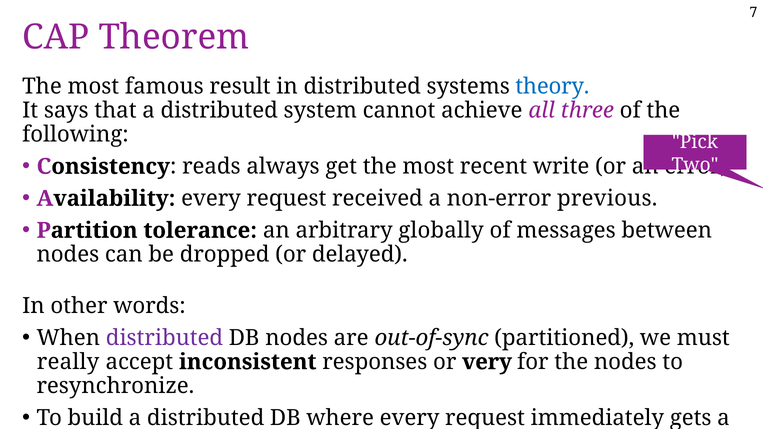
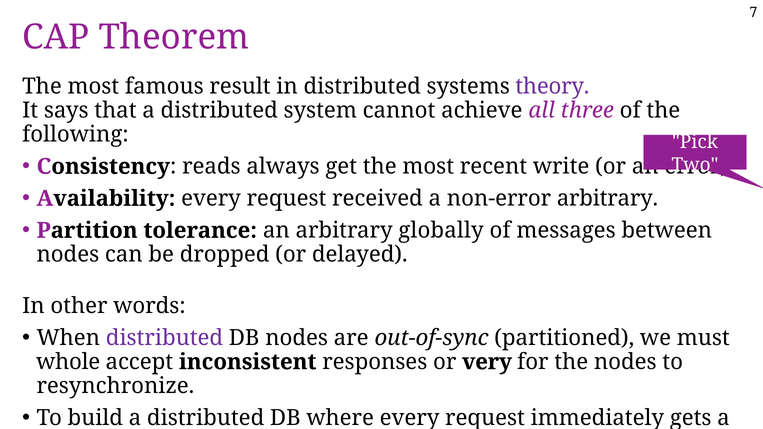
theory colour: blue -> purple
non-error previous: previous -> arbitrary
really: really -> whole
